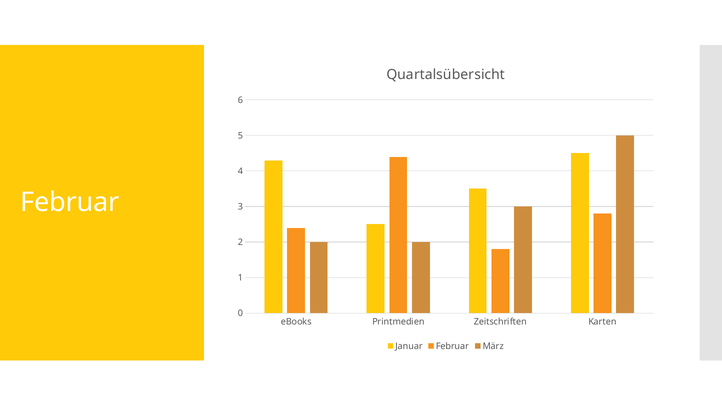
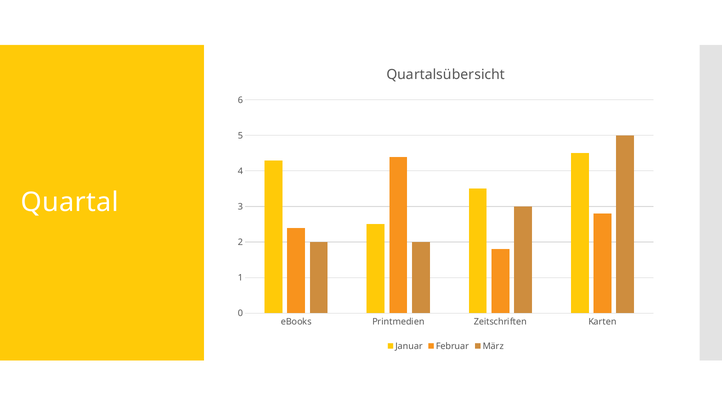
Februar at (70, 203): Februar -> Quartal
